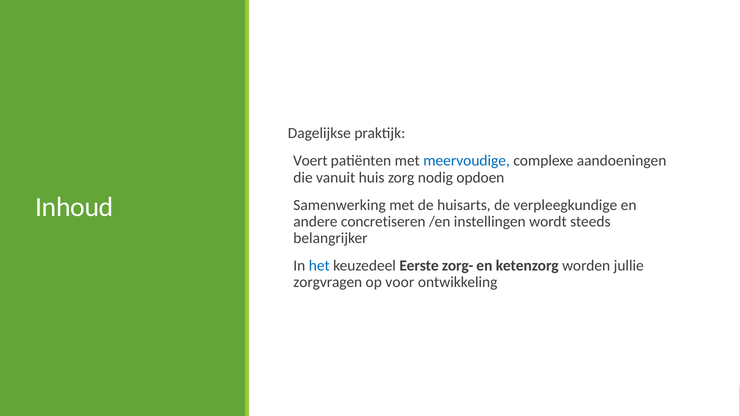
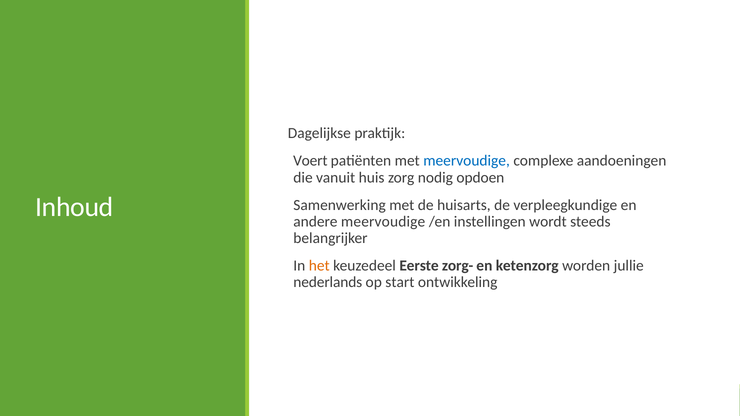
andere concretiseren: concretiseren -> meervoudige
het colour: blue -> orange
zorgvragen: zorgvragen -> nederlands
voor: voor -> start
